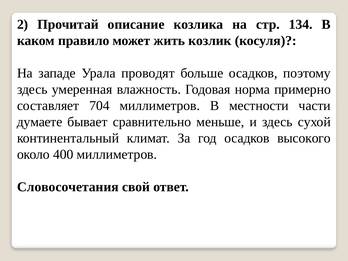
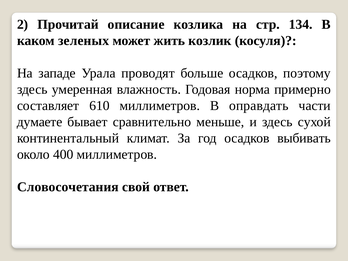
правило: правило -> зеленых
704: 704 -> 610
местности: местности -> оправдать
высокого: высокого -> выбивать
